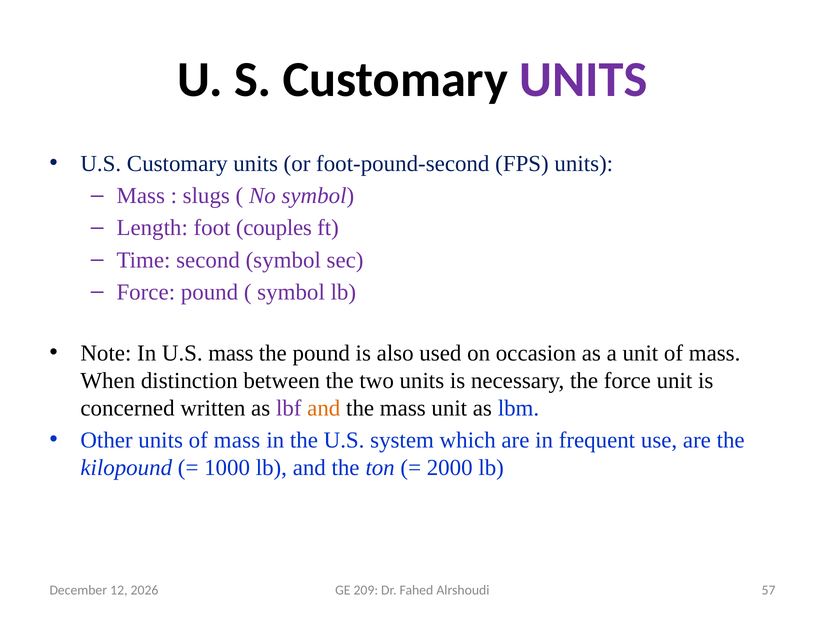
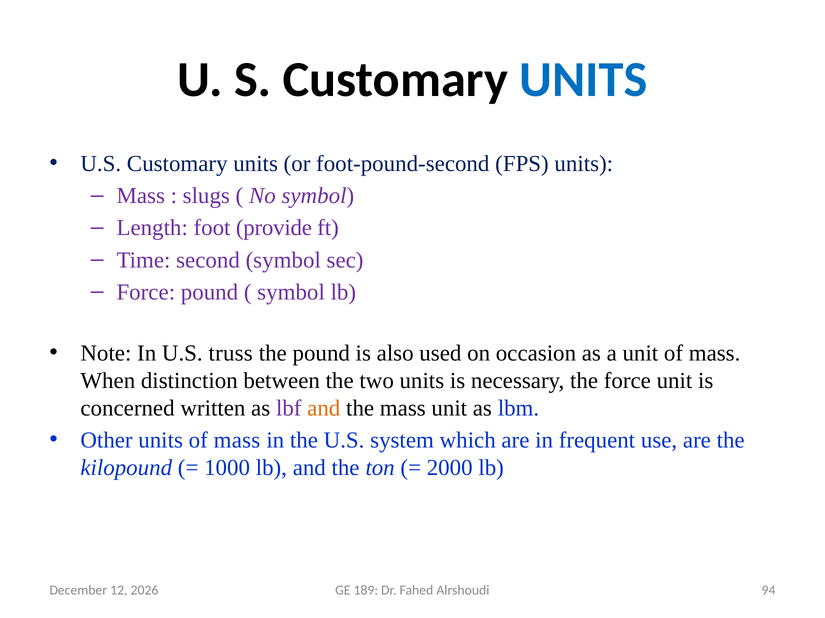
UNITS at (583, 80) colour: purple -> blue
couples: couples -> provide
U.S mass: mass -> truss
57: 57 -> 94
209: 209 -> 189
